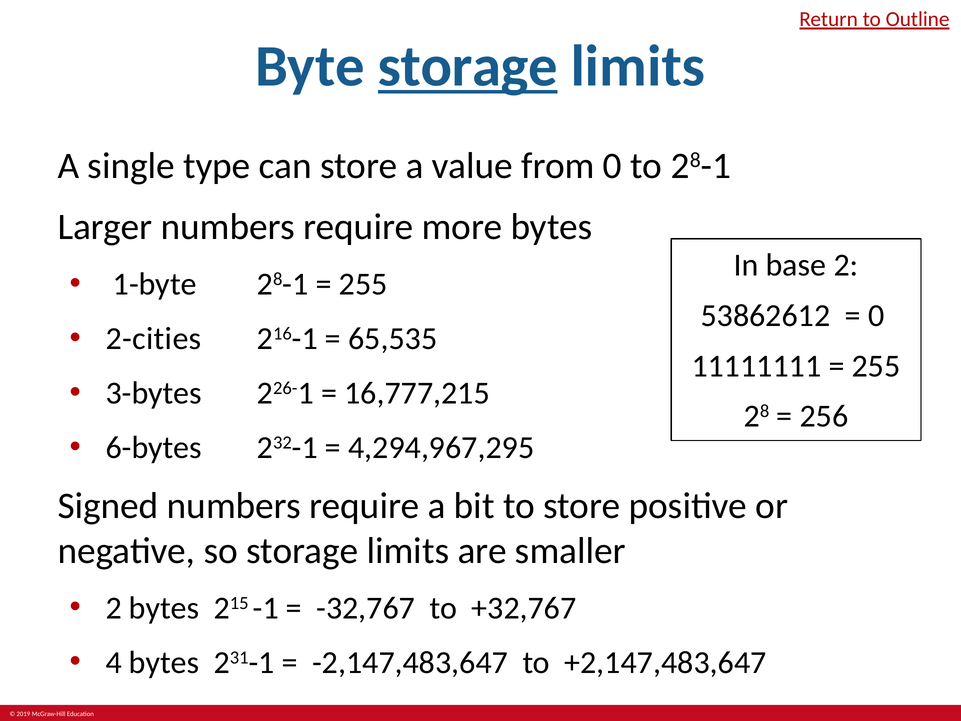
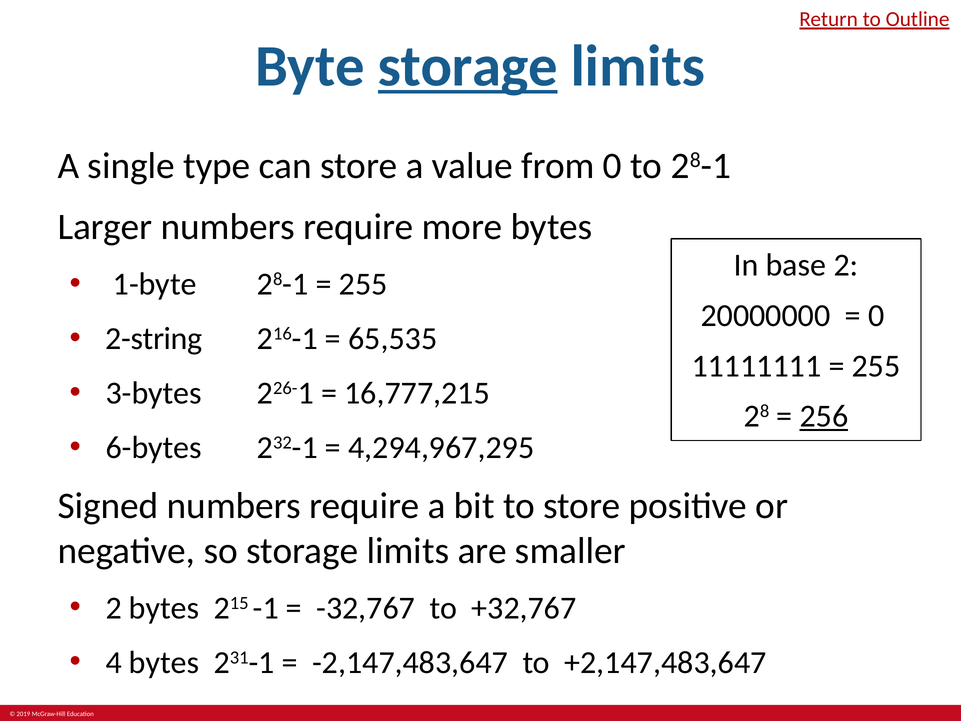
53862612: 53862612 -> 20000000
2-cities: 2-cities -> 2-string
256 underline: none -> present
